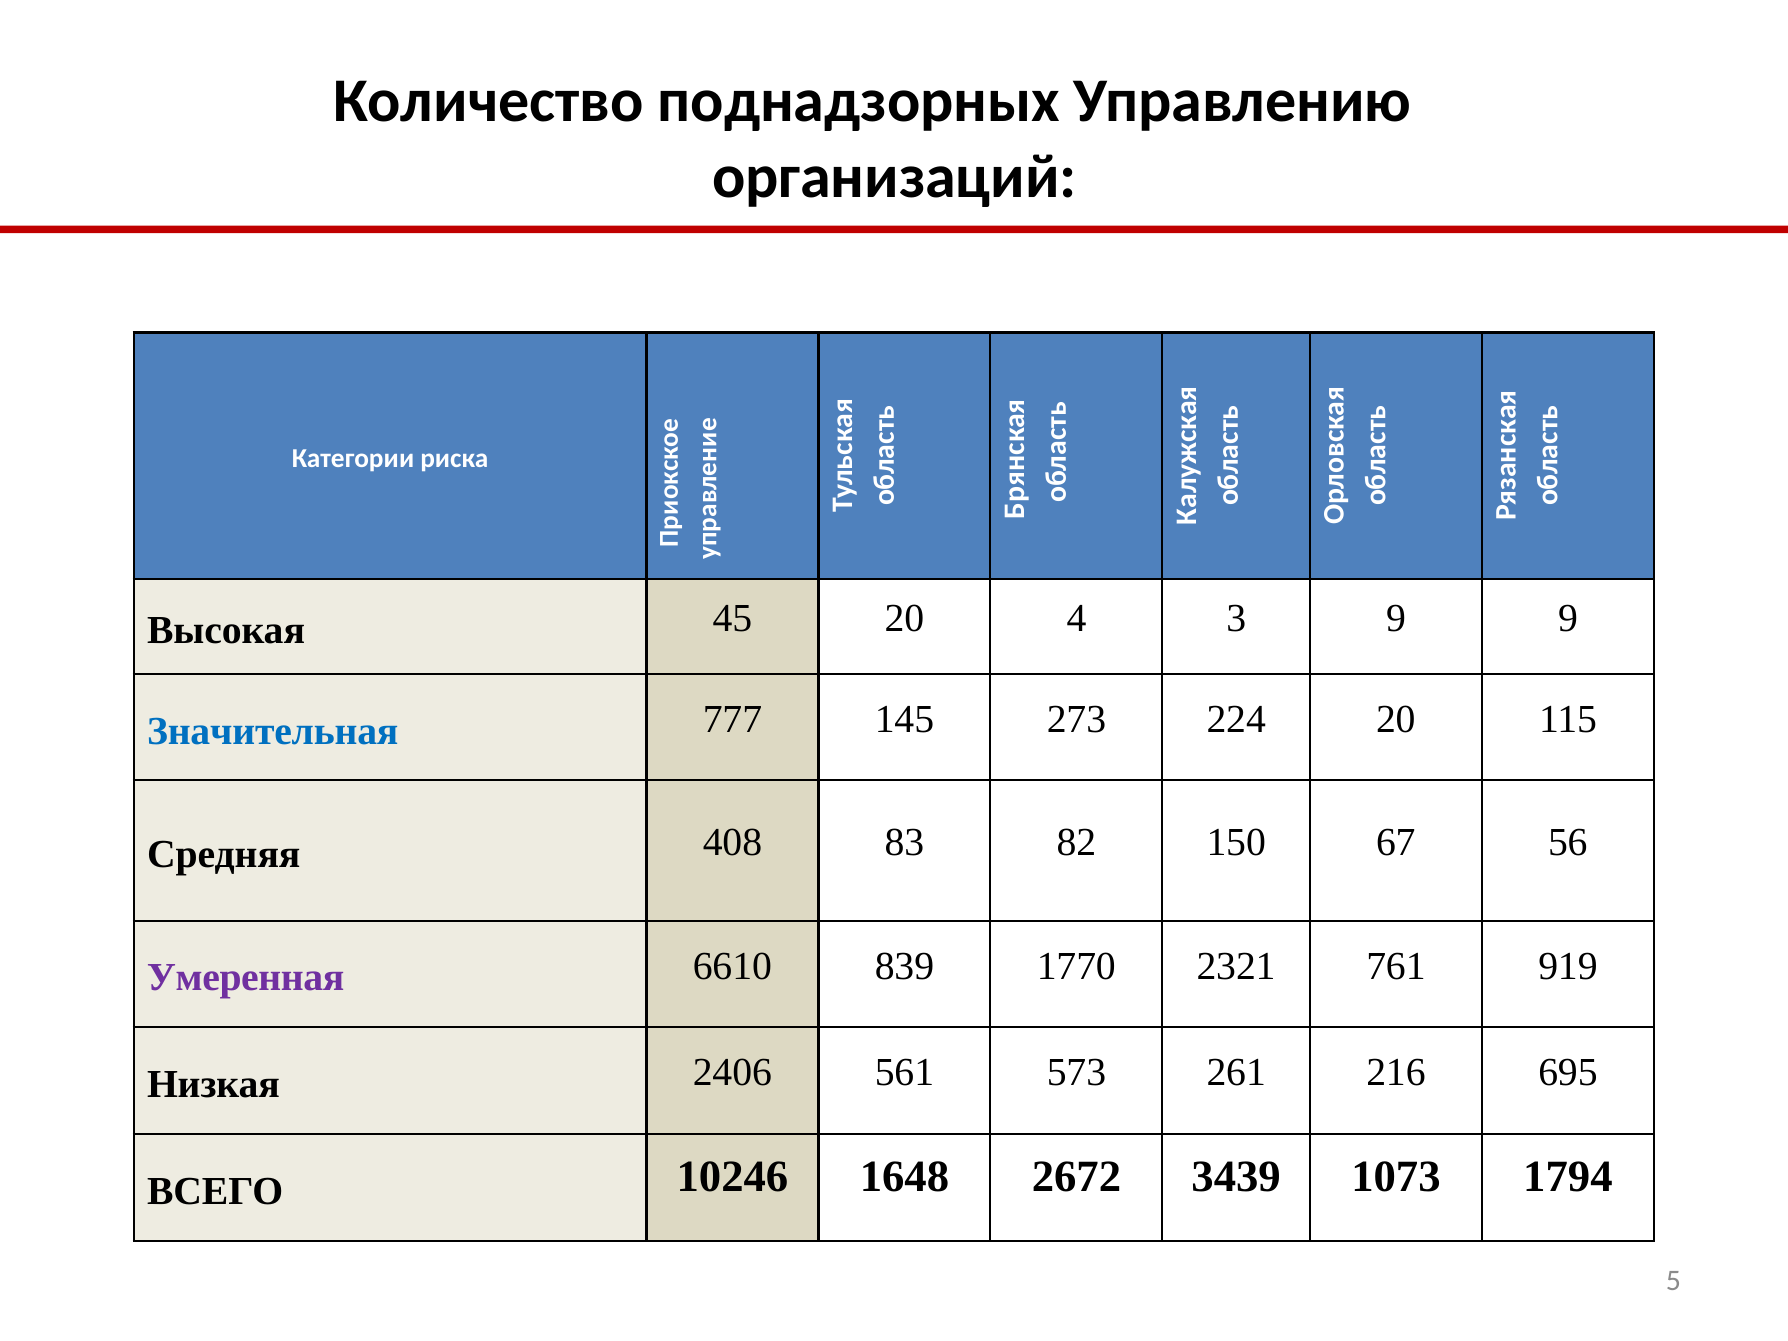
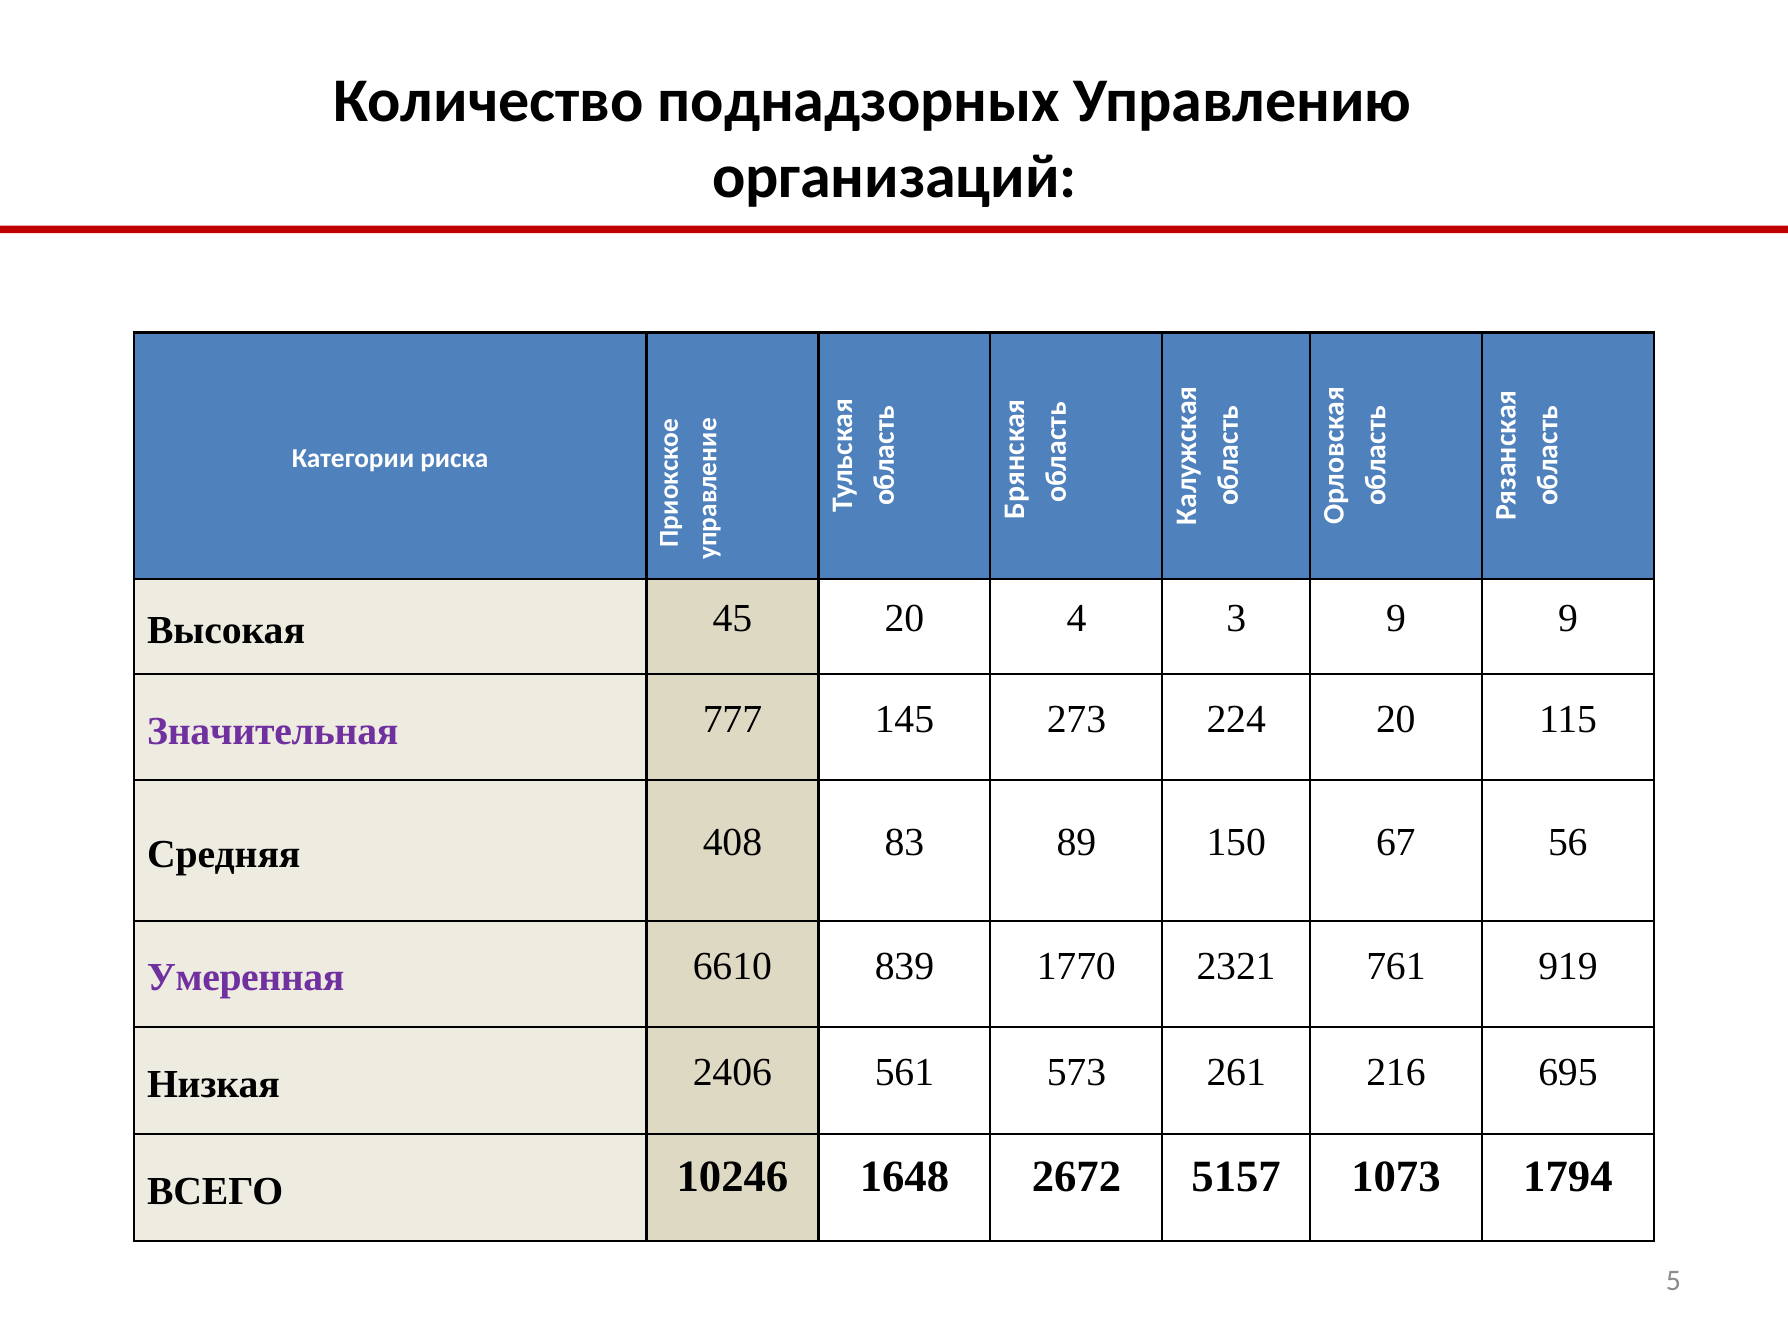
Значительная colour: blue -> purple
82: 82 -> 89
3439: 3439 -> 5157
